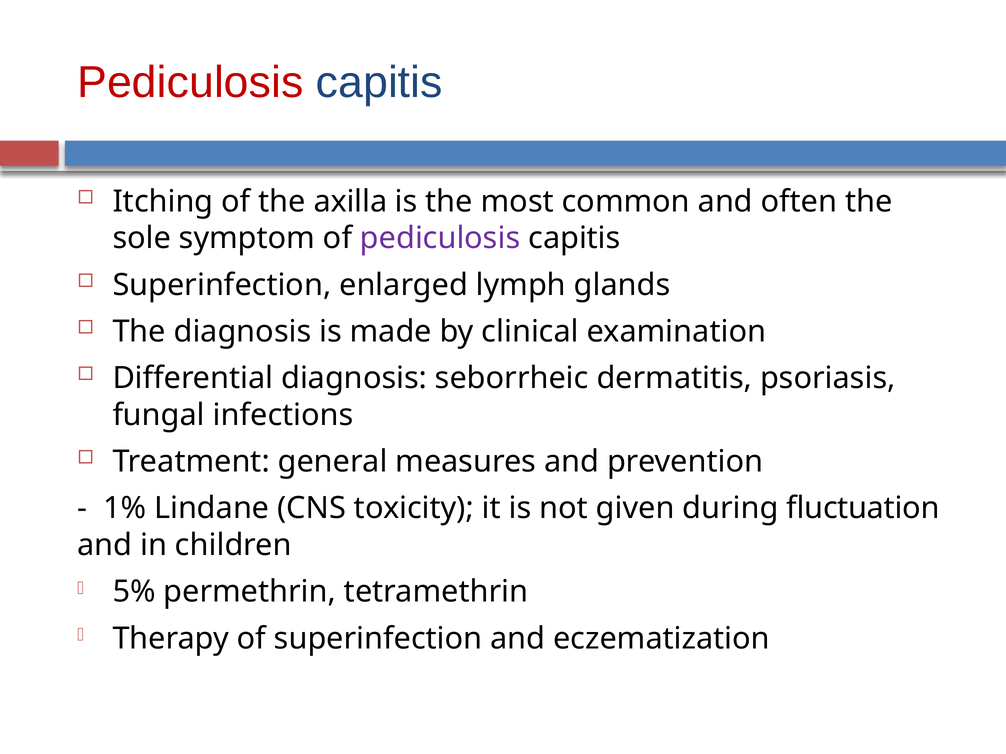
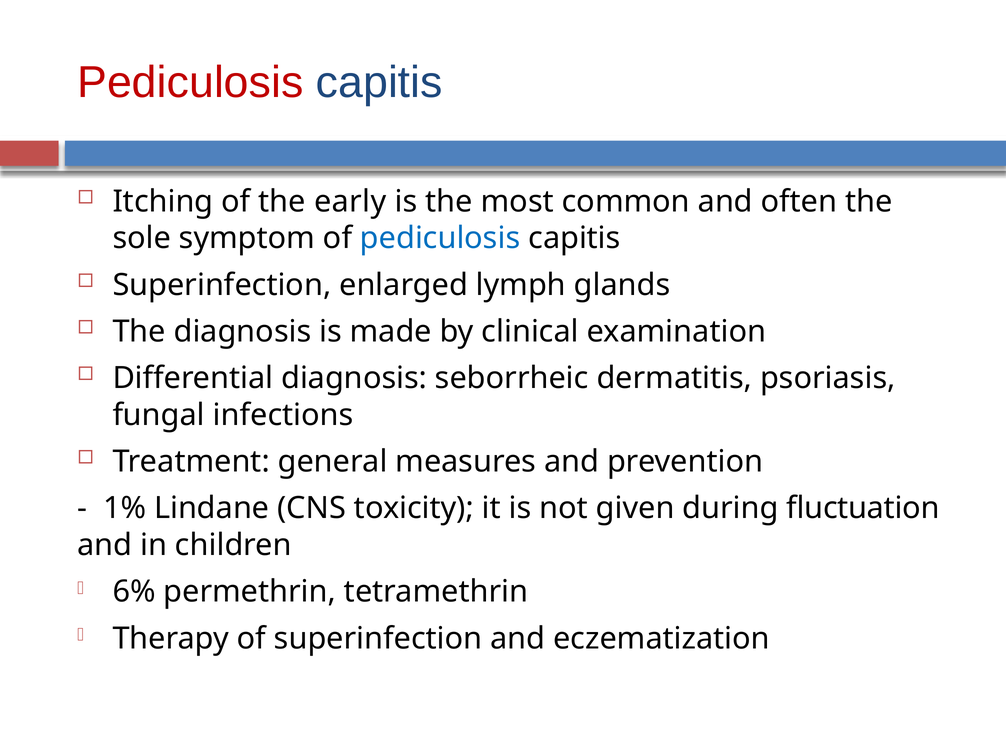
axilla: axilla -> early
pediculosis at (440, 238) colour: purple -> blue
5%: 5% -> 6%
